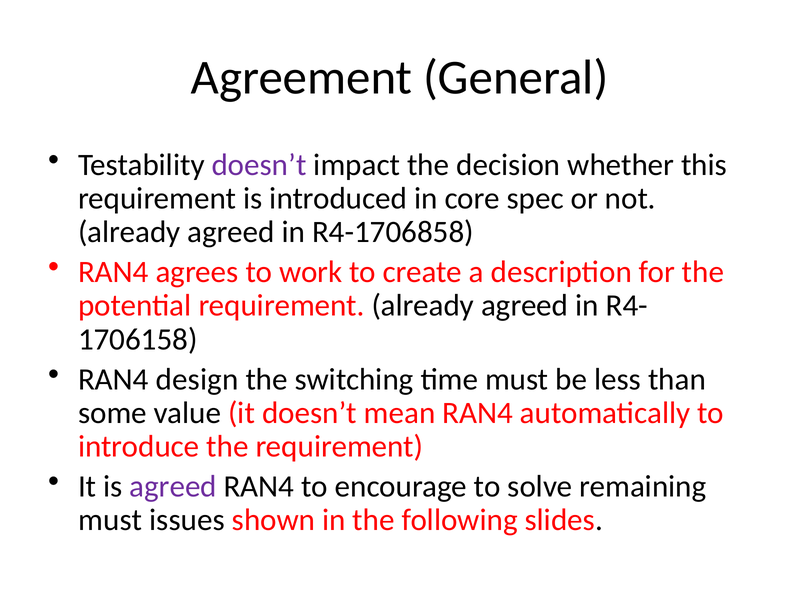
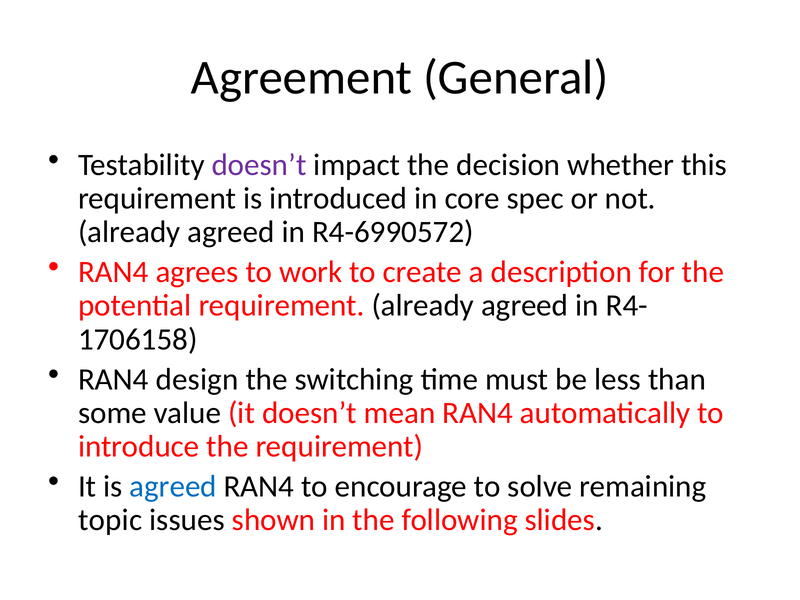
R4-1706858: R4-1706858 -> R4-6990572
agreed at (173, 486) colour: purple -> blue
must at (110, 520): must -> topic
